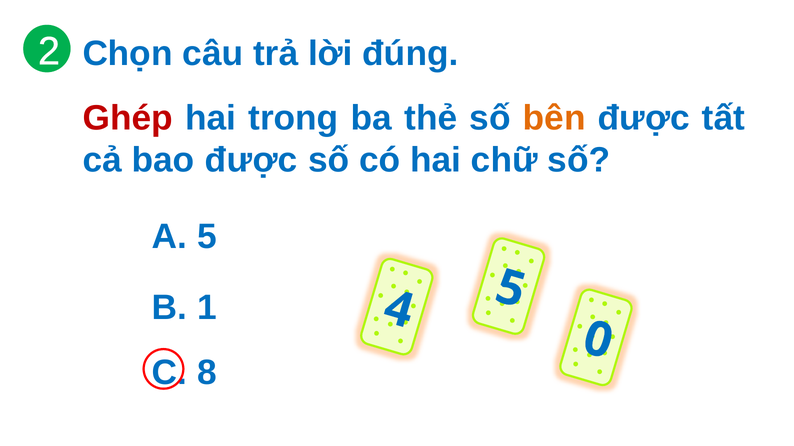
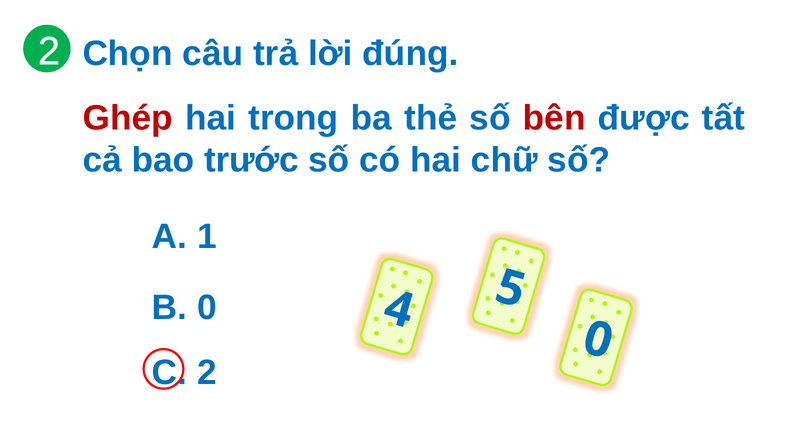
bên colour: orange -> red
bao được: được -> trước
A 5: 5 -> 1
B 1: 1 -> 0
C 8: 8 -> 2
